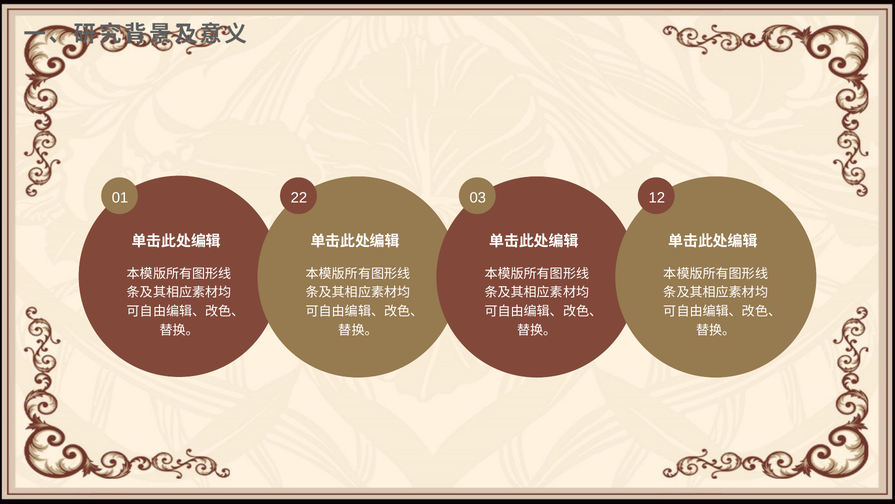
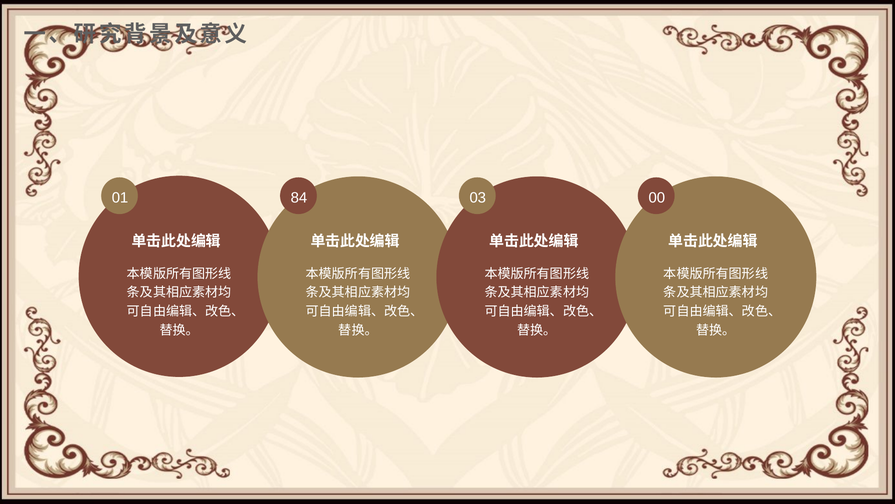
22: 22 -> 84
12: 12 -> 00
